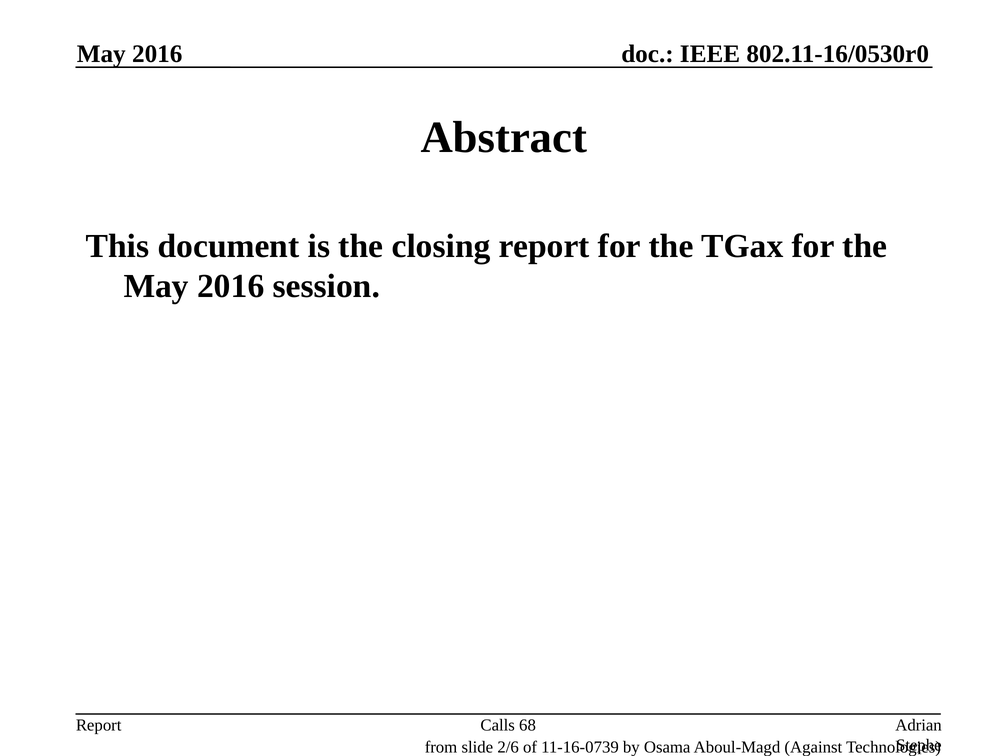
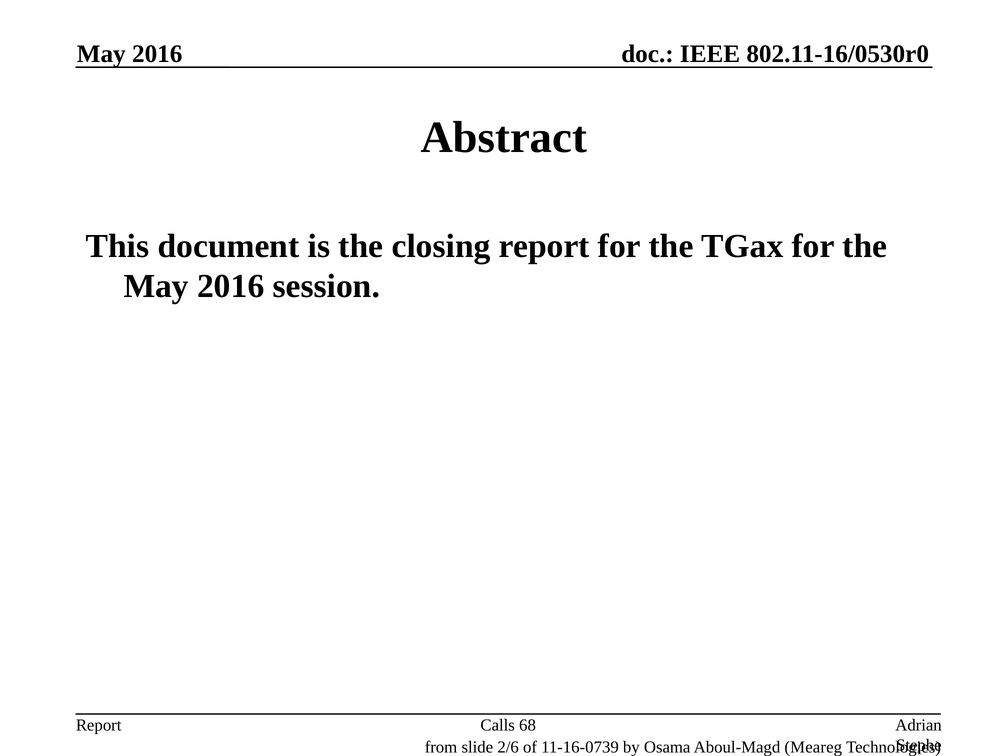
Against: Against -> Meareg
